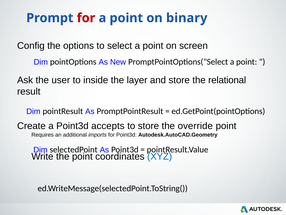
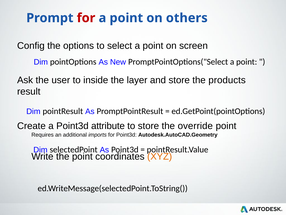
binary: binary -> others
relational: relational -> products
accepts: accepts -> attribute
XYZ colour: blue -> orange
